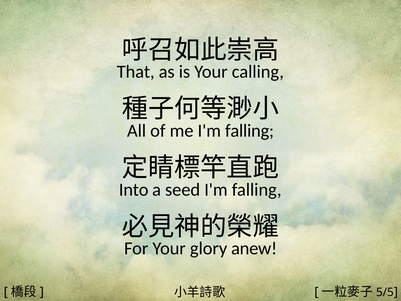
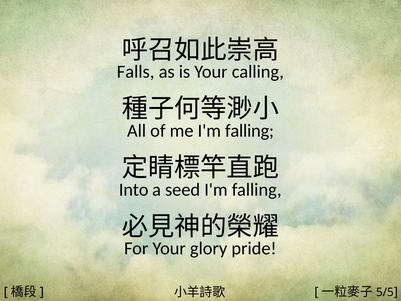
That: That -> Falls
anew: anew -> pride
